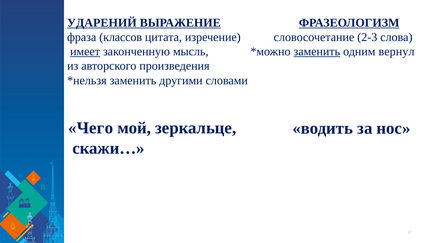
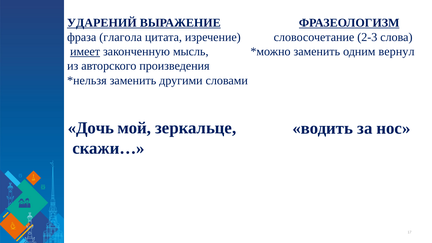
классов: классов -> глагола
заменить at (317, 52) underline: present -> none
Чего: Чего -> Дочь
